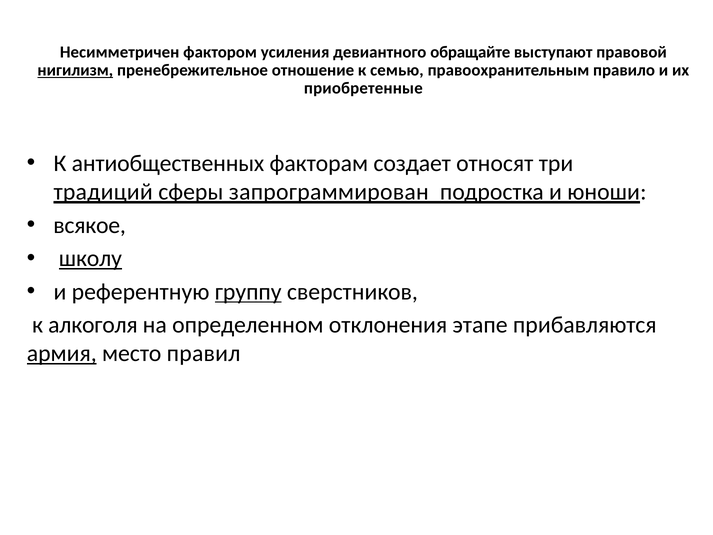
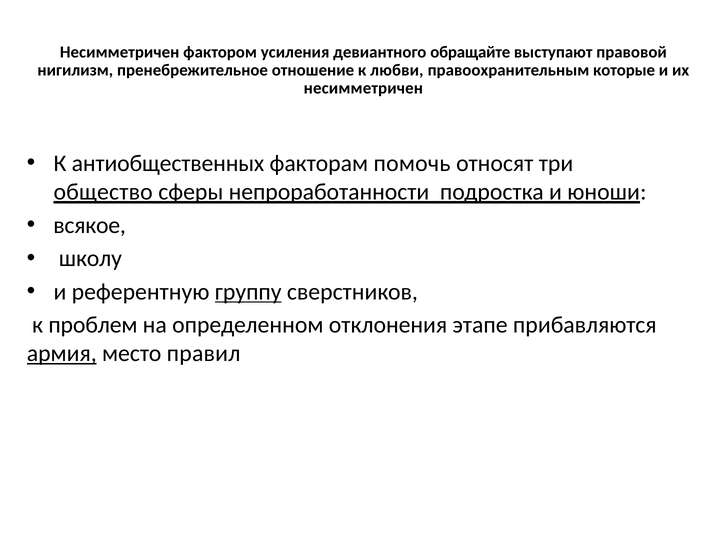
нигилизм underline: present -> none
семью: семью -> любви
правило: правило -> которые
приобретенные at (363, 88): приобретенные -> несимметричен
создает: создает -> помочь
традиций: традиций -> общество
запрограммирован: запрограммирован -> непроработанности
школу underline: present -> none
алкоголя: алкоголя -> проблем
